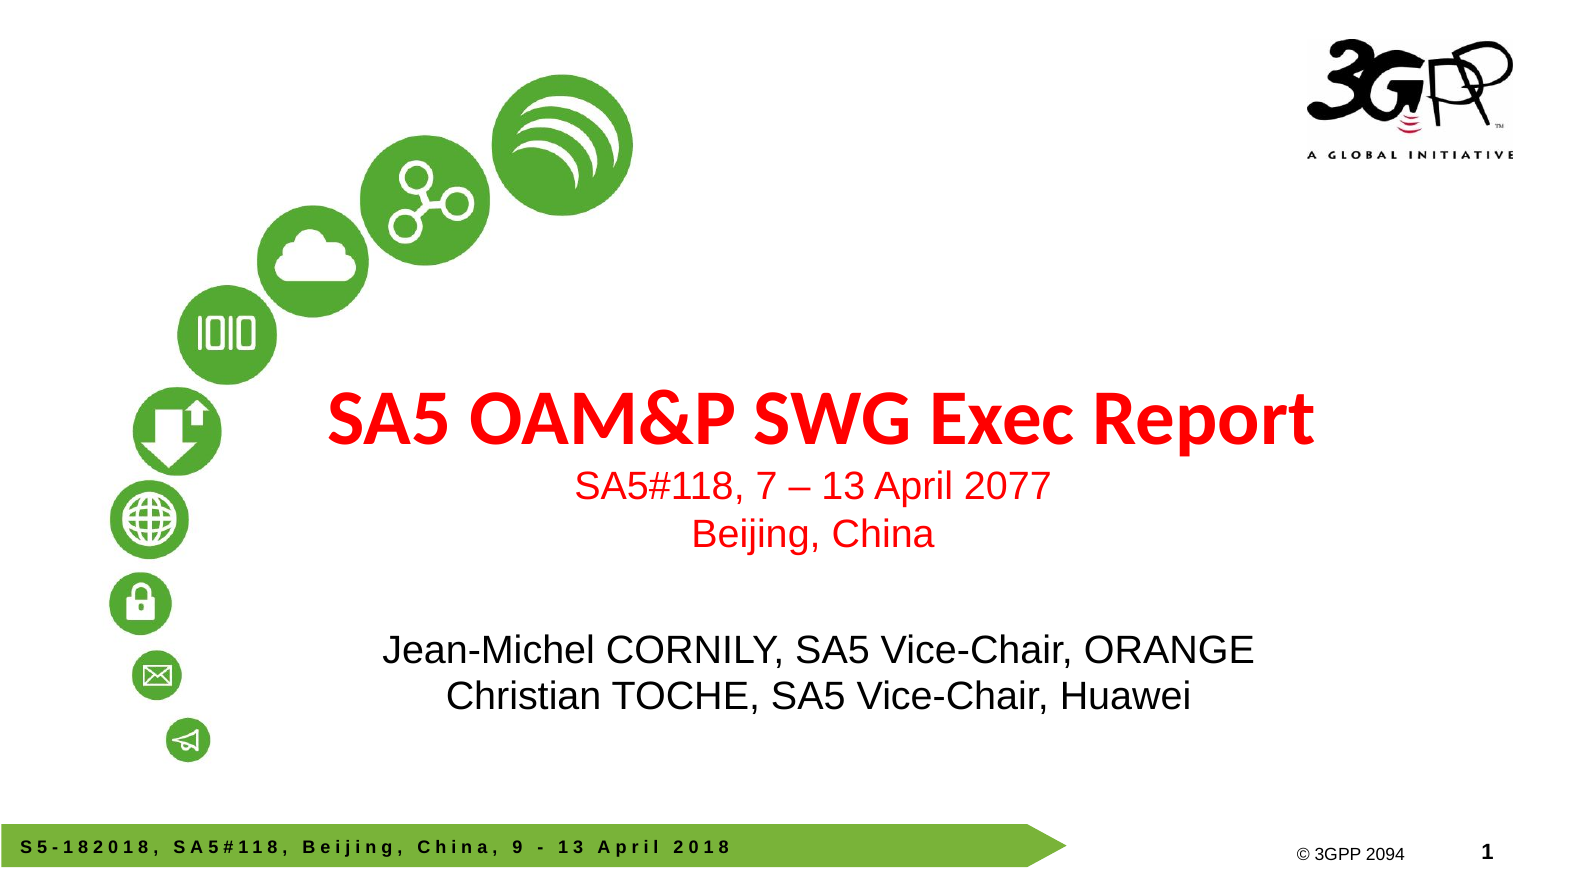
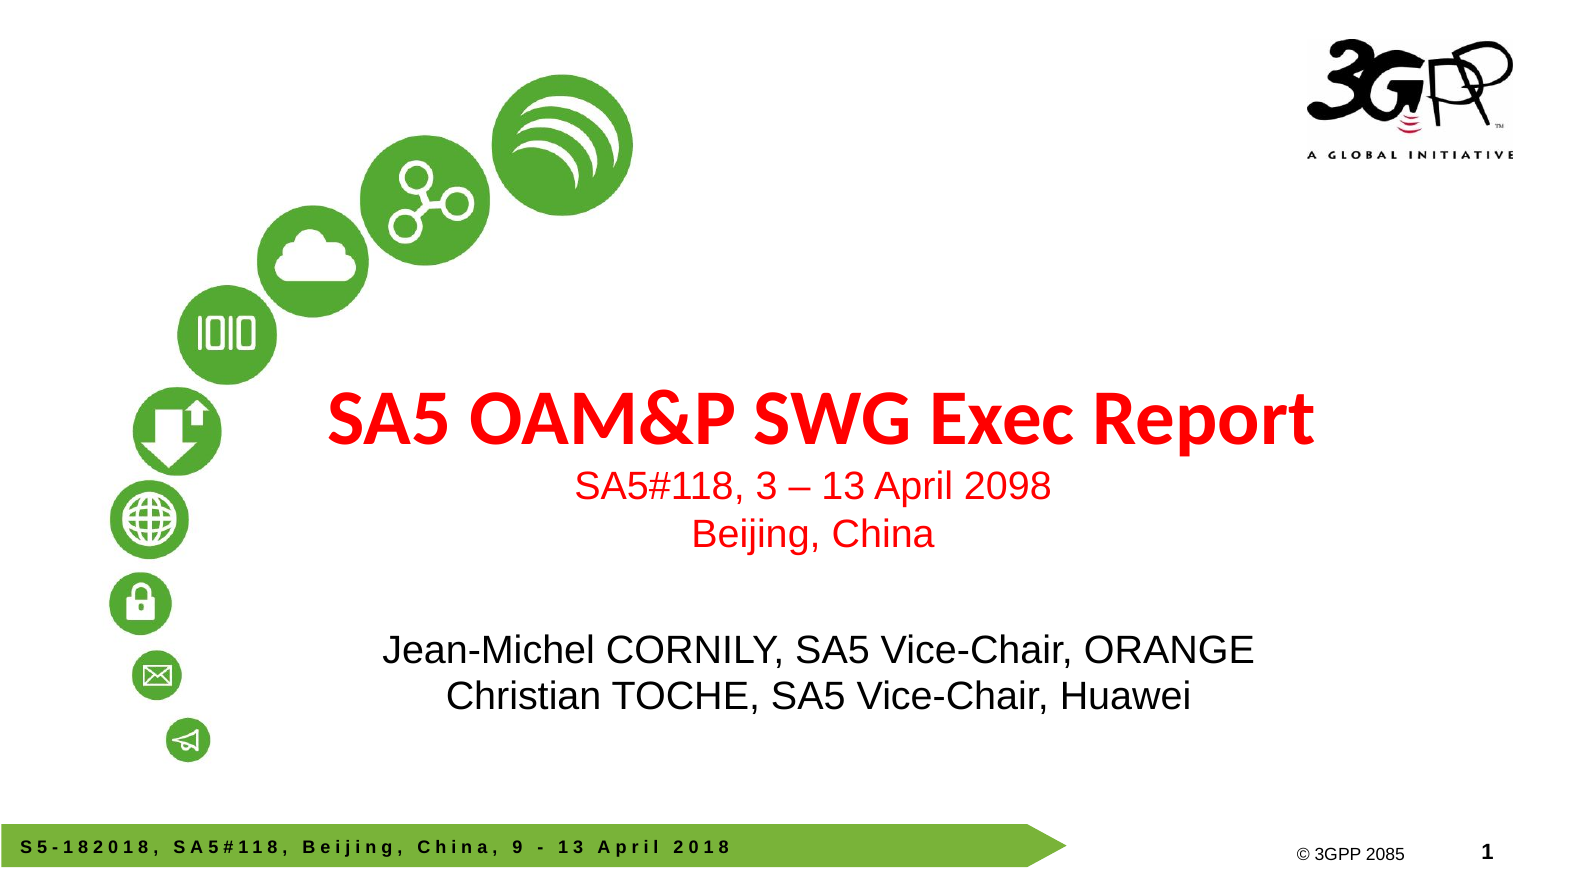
7 at (767, 487): 7 -> 3
2077: 2077 -> 2098
2094: 2094 -> 2085
